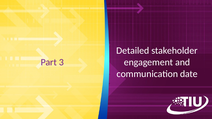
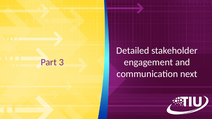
date: date -> next
